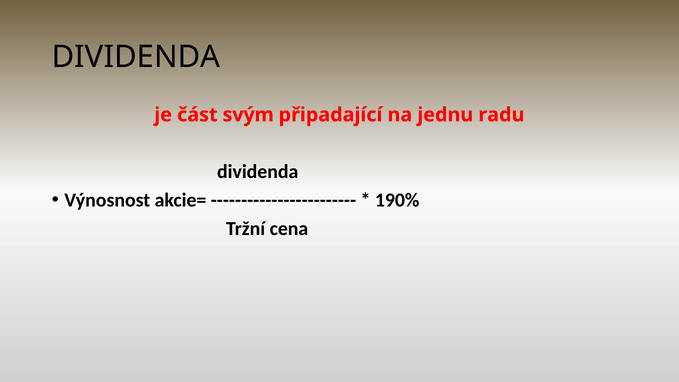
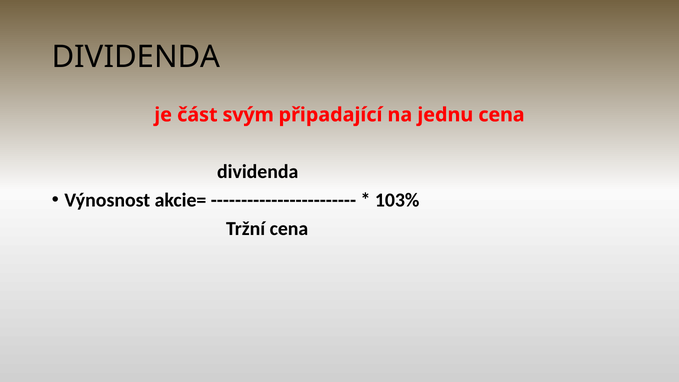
jednu radu: radu -> cena
190%: 190% -> 103%
